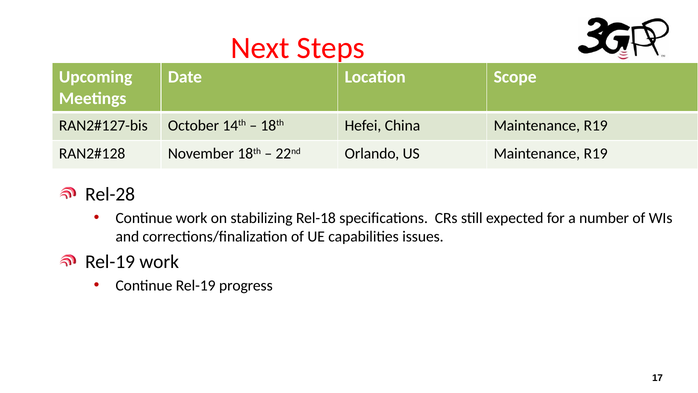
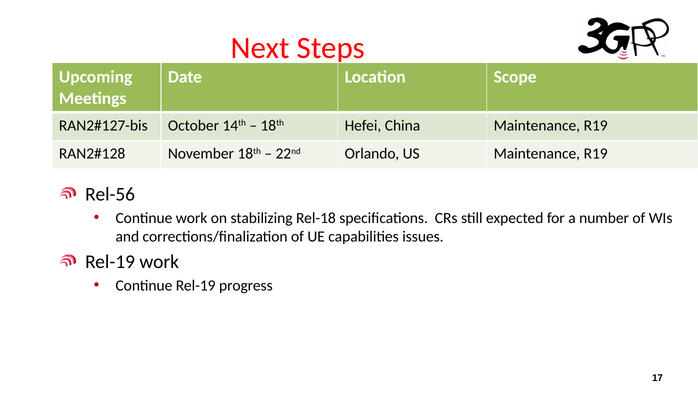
Rel-28: Rel-28 -> Rel-56
